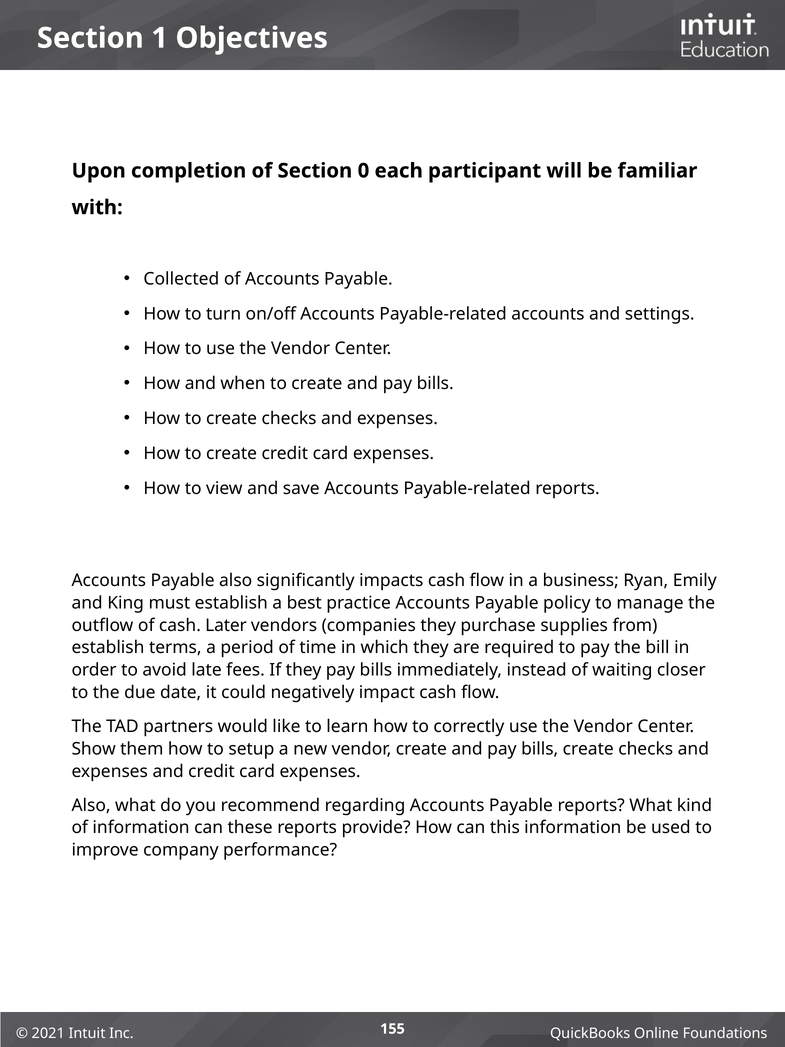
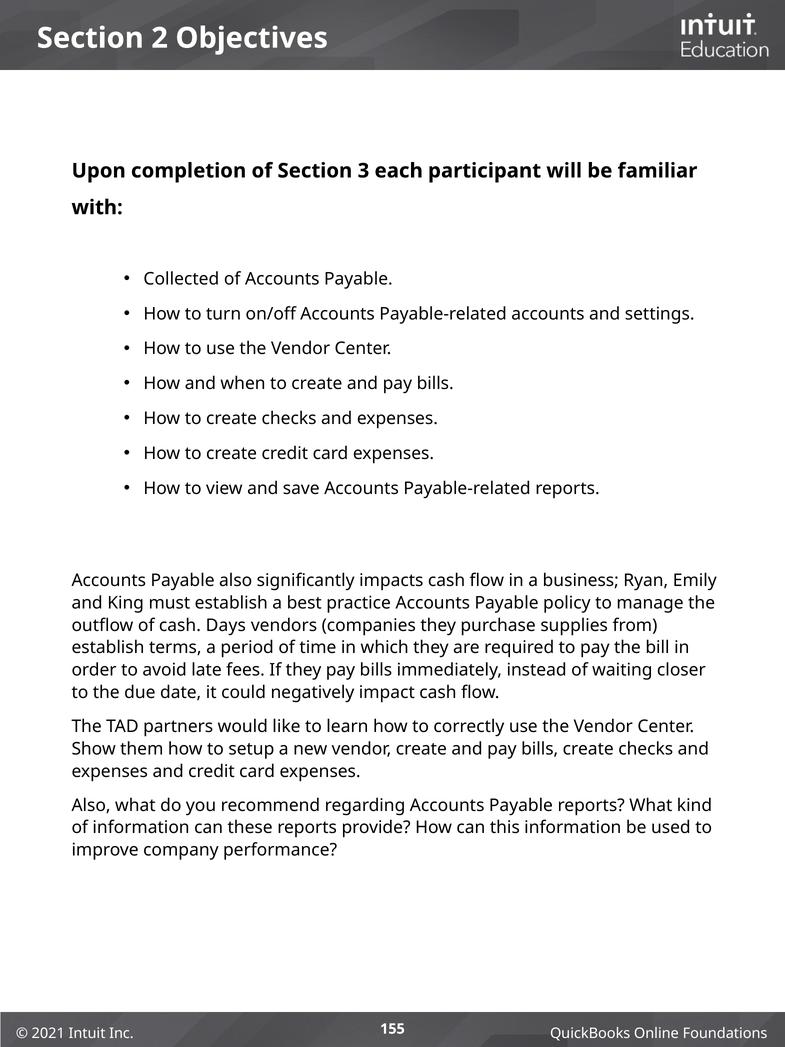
1: 1 -> 2
0: 0 -> 3
Later: Later -> Days
